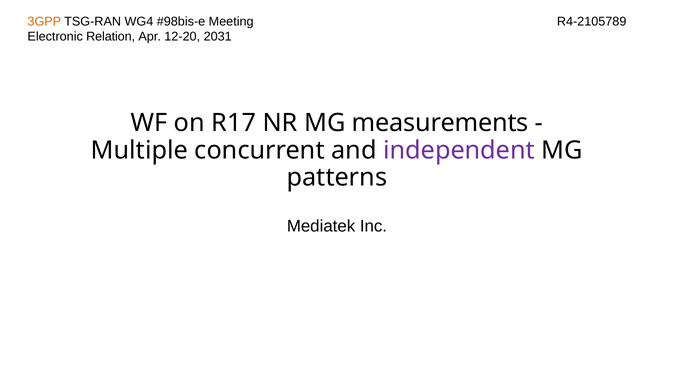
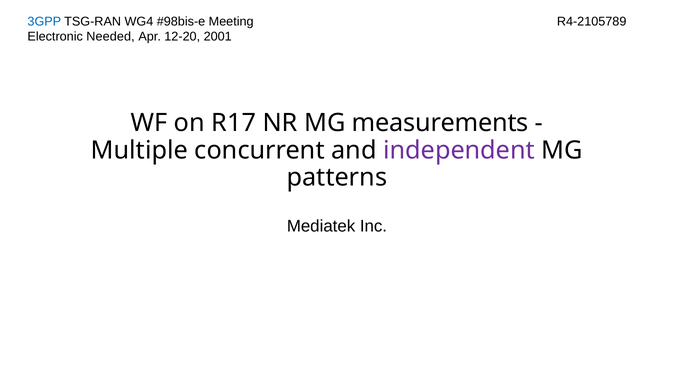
3GPP colour: orange -> blue
Relation: Relation -> Needed
2031: 2031 -> 2001
